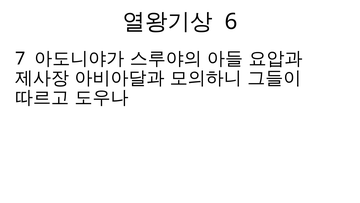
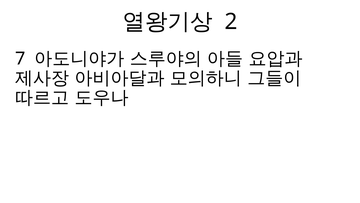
6: 6 -> 2
